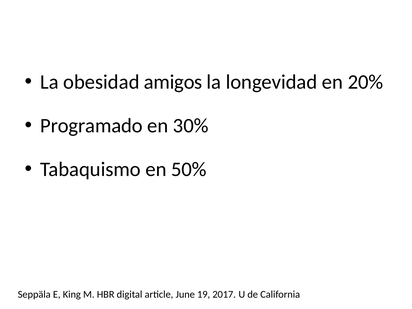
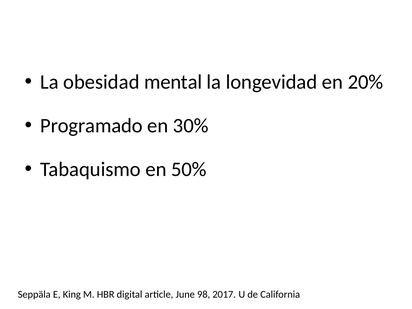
amigos: amigos -> mental
19: 19 -> 98
